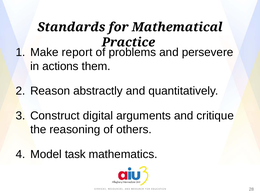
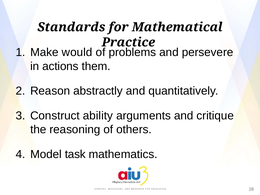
report: report -> would
digital: digital -> ability
